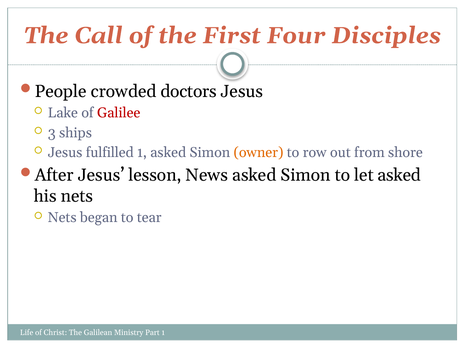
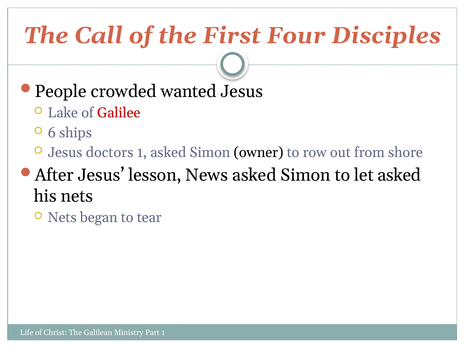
doctors: doctors -> wanted
3: 3 -> 6
fulfilled: fulfilled -> doctors
owner colour: orange -> black
